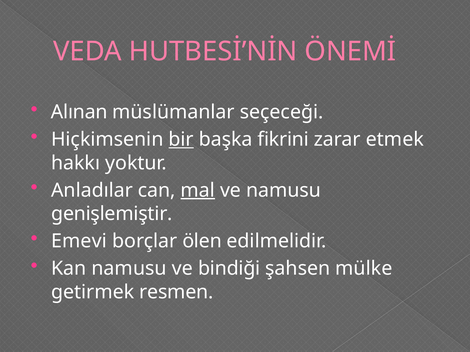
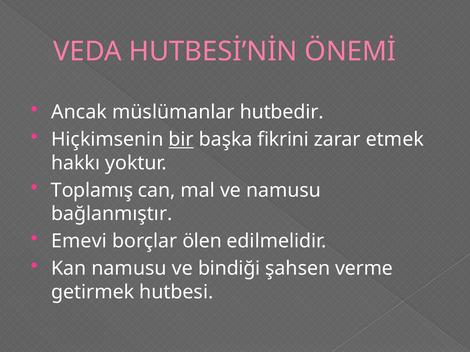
Alınan: Alınan -> Ancak
seçeceği: seçeceği -> hutbedir
Anladılar: Anladılar -> Toplamış
mal underline: present -> none
genişlemiştir: genişlemiştir -> bağlanmıştır
mülke: mülke -> verme
resmen: resmen -> hutbesi
